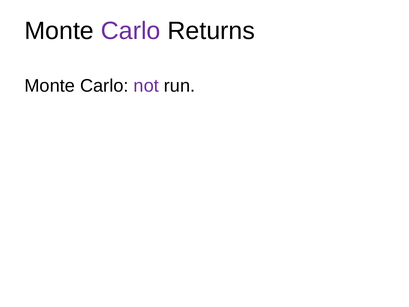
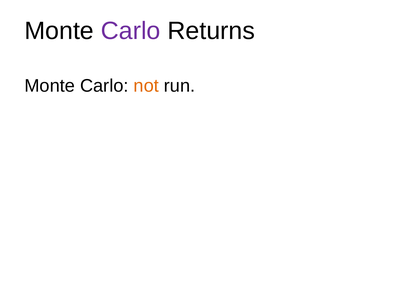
not colour: purple -> orange
